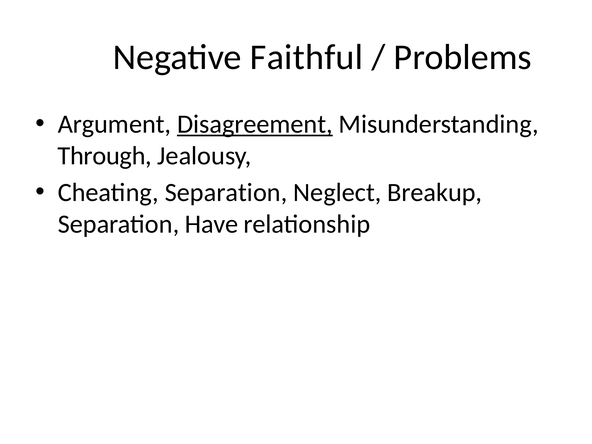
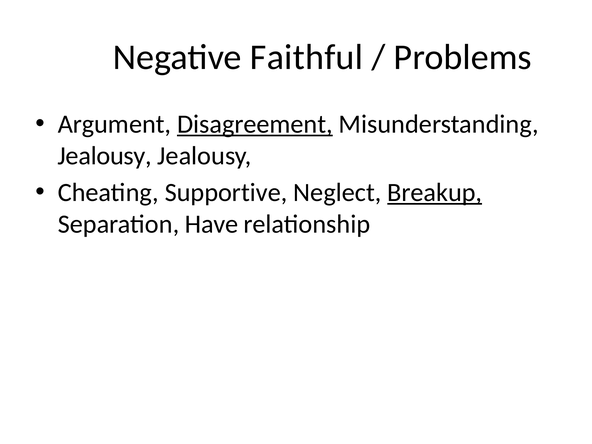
Through at (105, 156): Through -> Jealousy
Cheating Separation: Separation -> Supportive
Breakup underline: none -> present
